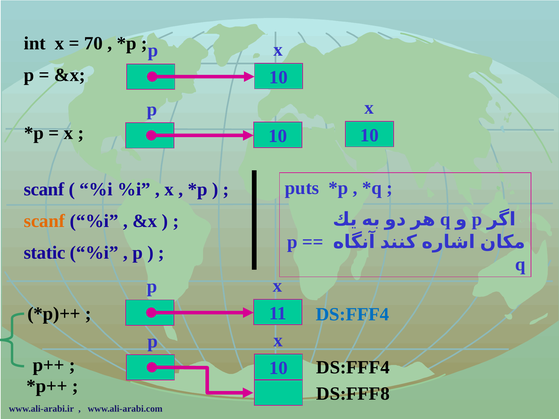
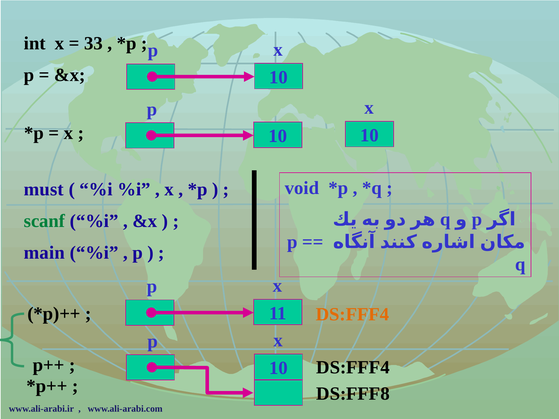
70: 70 -> 33
puts: puts -> void
scanf at (44, 190): scanf -> must
scanf at (44, 221) colour: orange -> green
static: static -> main
DS:FFF4 at (352, 315) colour: blue -> orange
